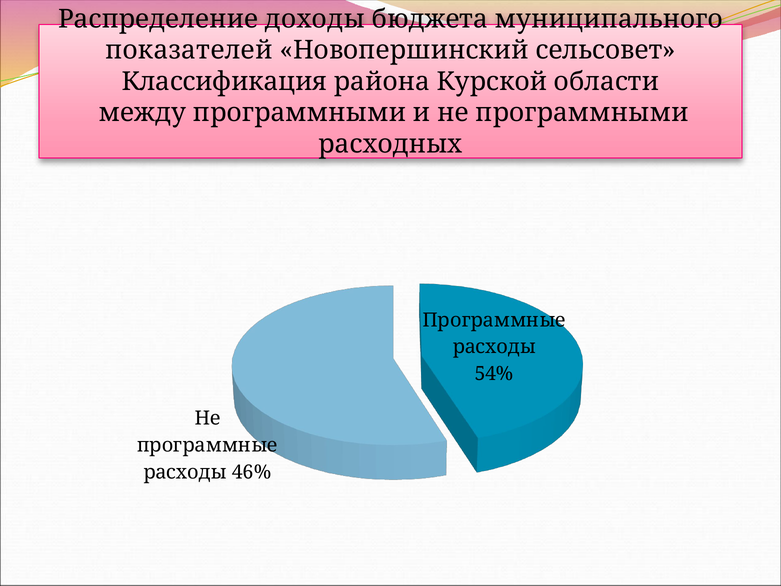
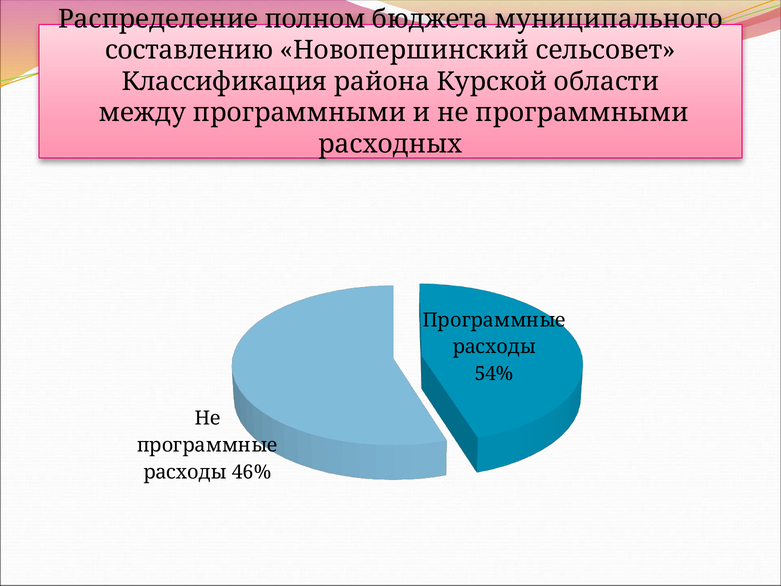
доходы: доходы -> полном
показателей: показателей -> составлению
